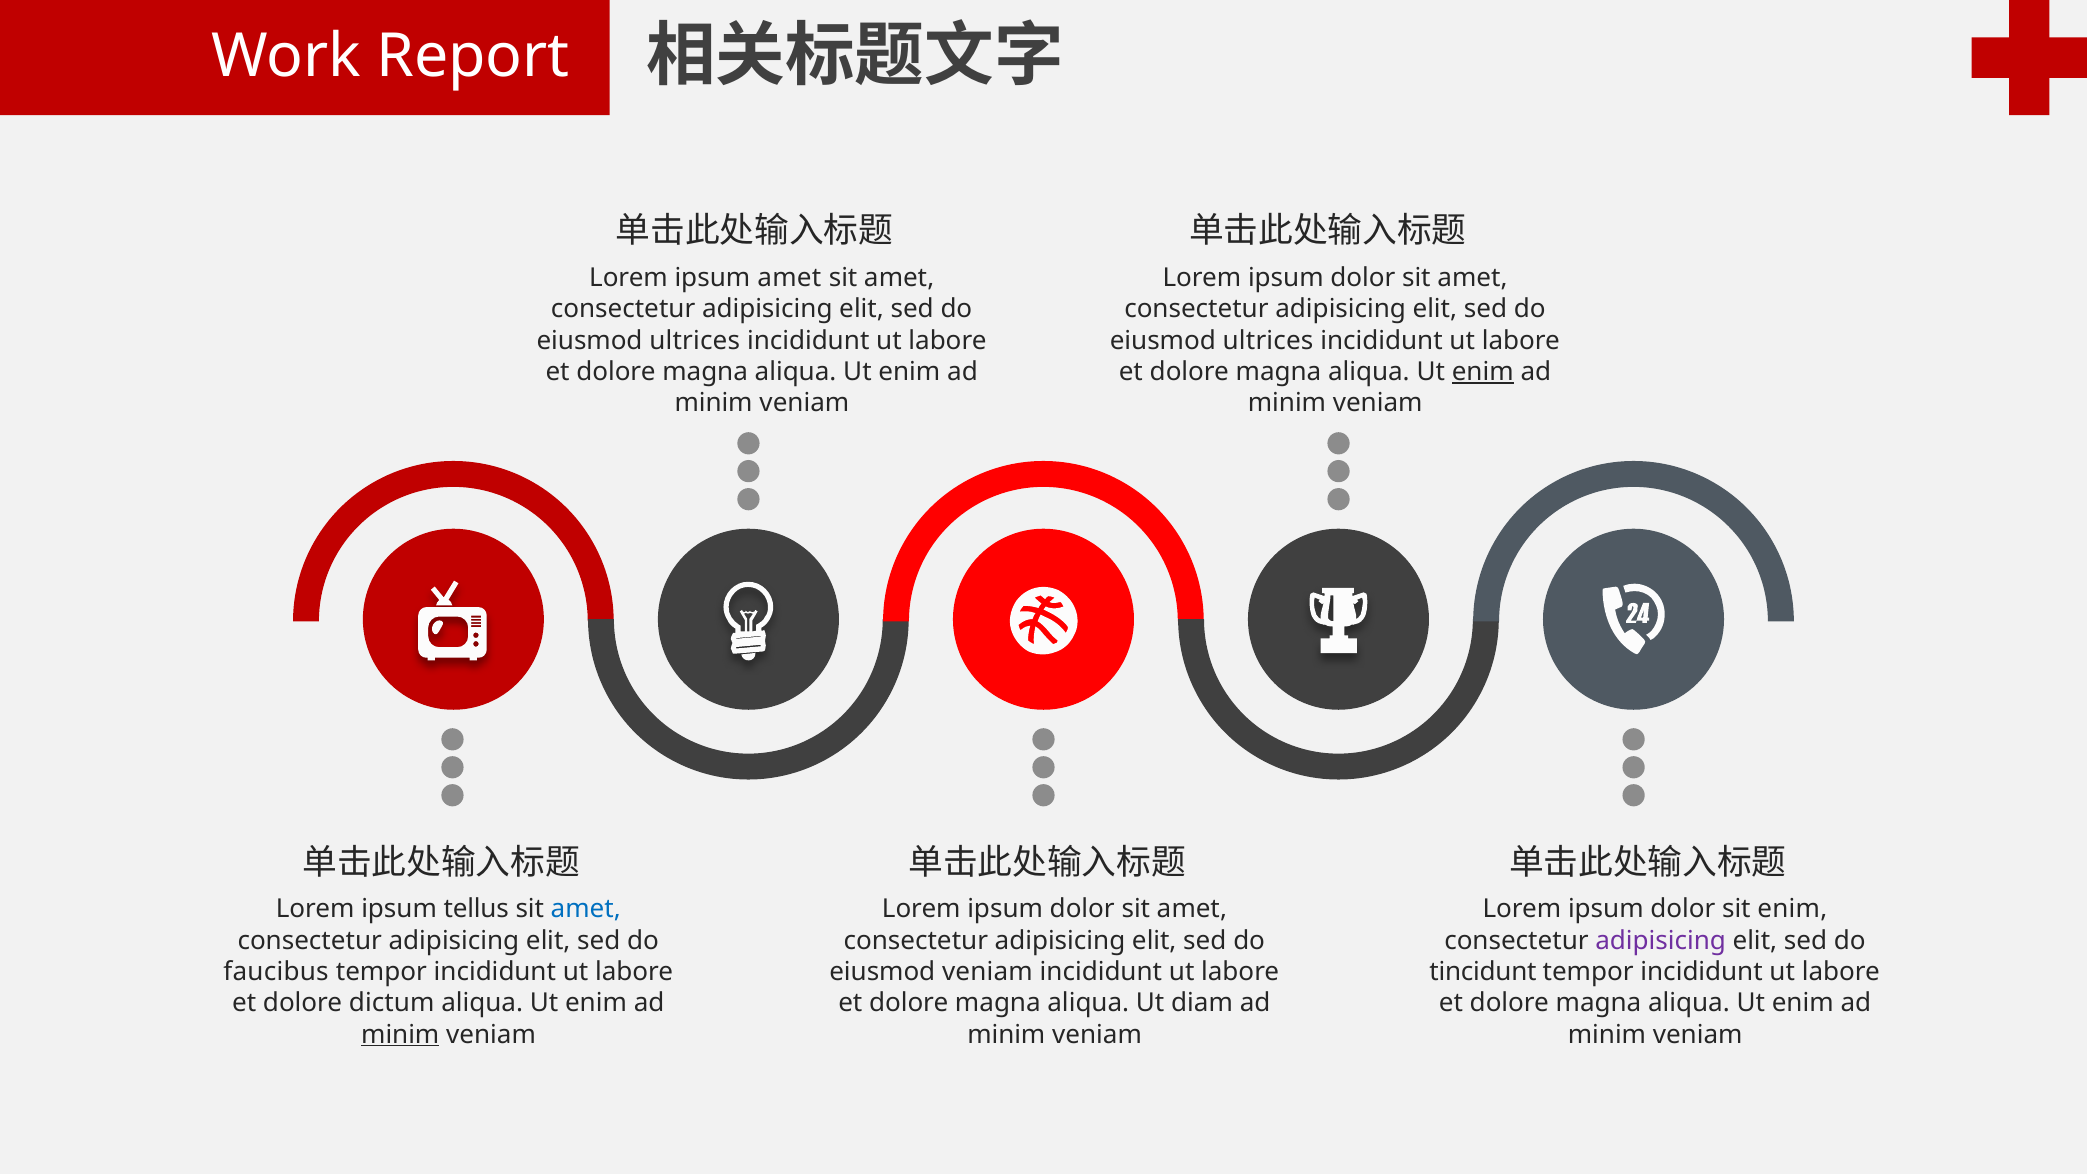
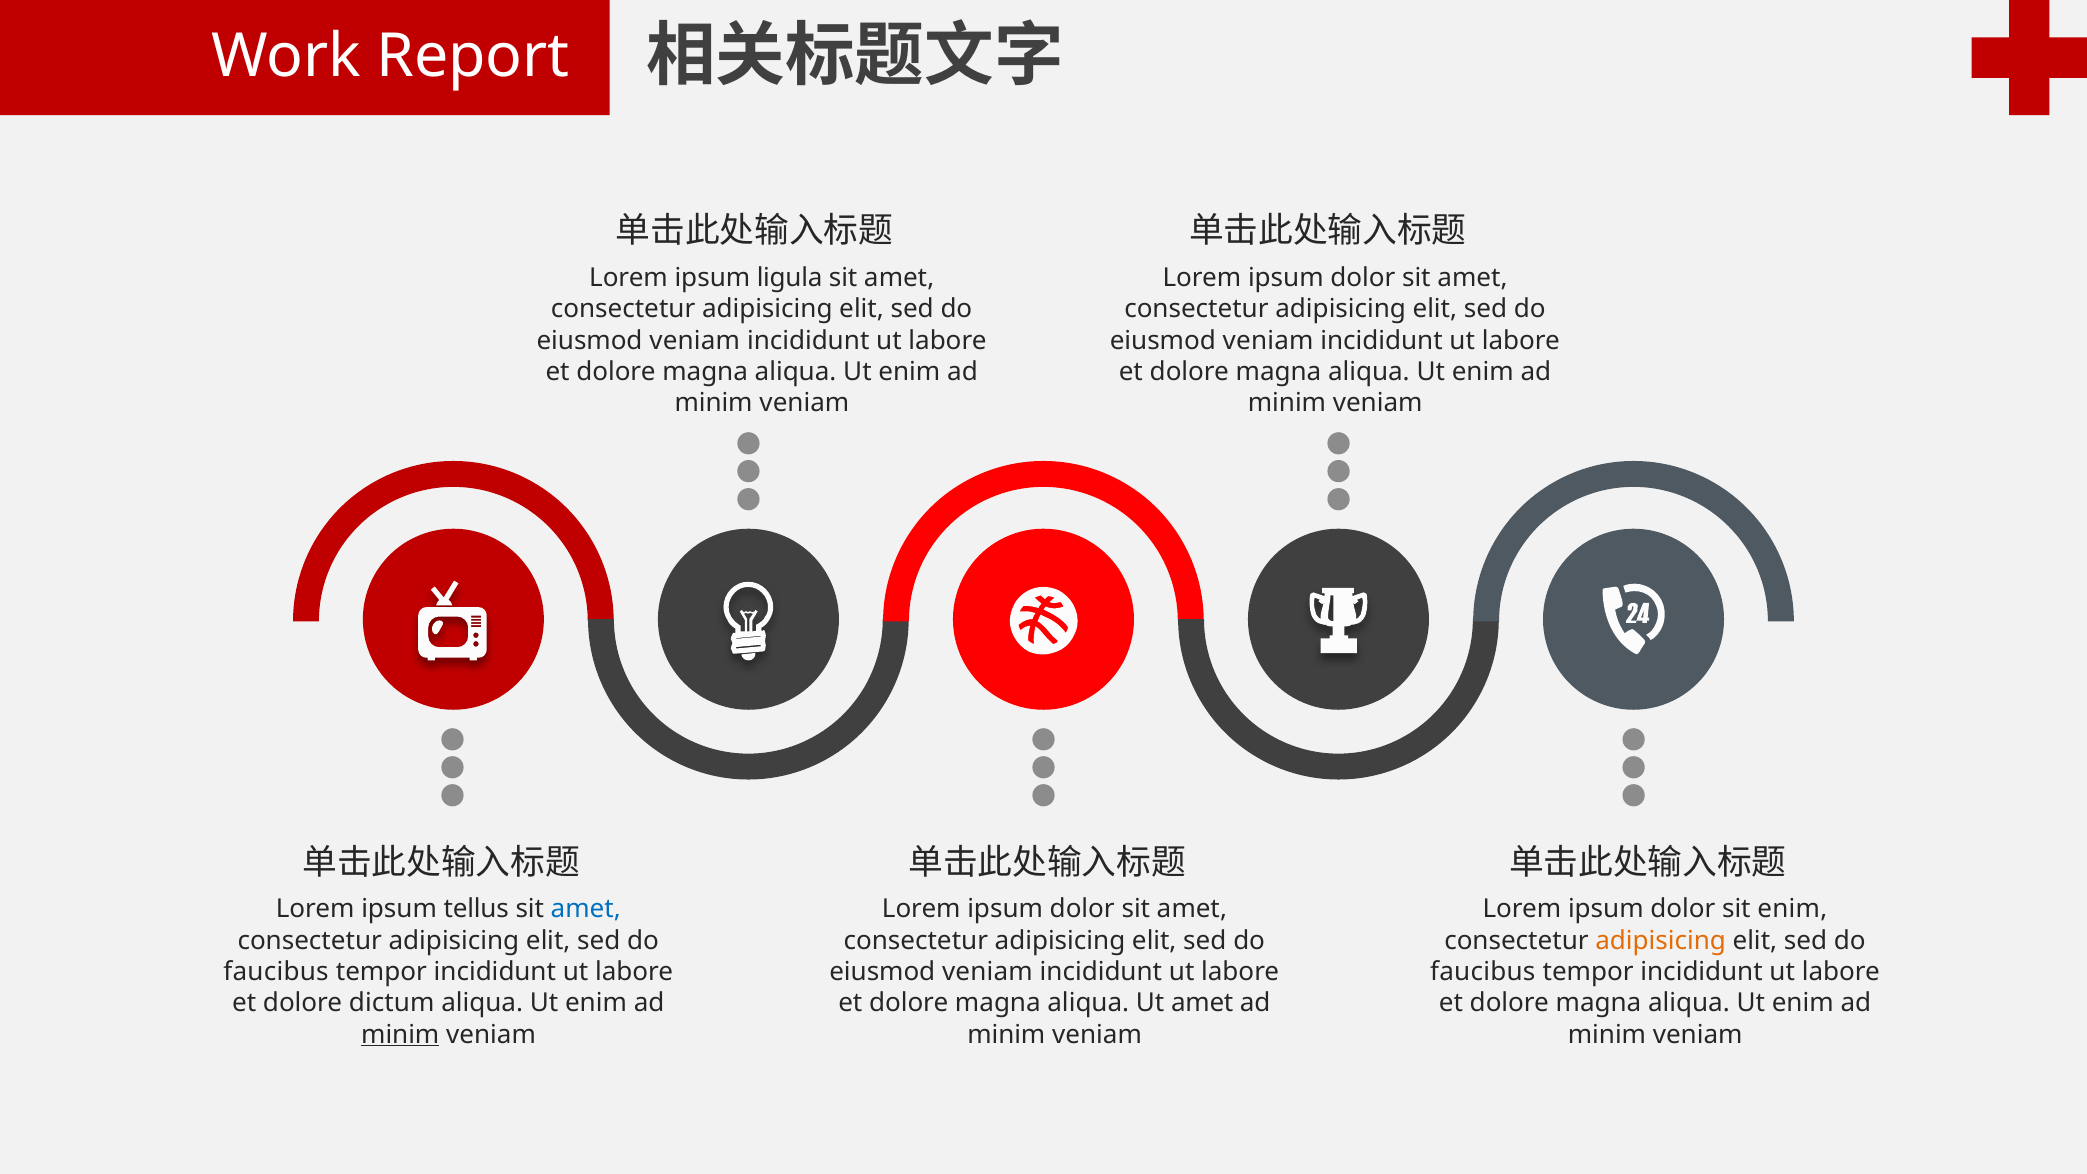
ipsum amet: amet -> ligula
ultrices at (695, 341): ultrices -> veniam
ultrices at (1268, 341): ultrices -> veniam
enim at (1483, 372) underline: present -> none
adipisicing at (1661, 941) colour: purple -> orange
tincidunt at (1483, 972): tincidunt -> faucibus
Ut diam: diam -> amet
